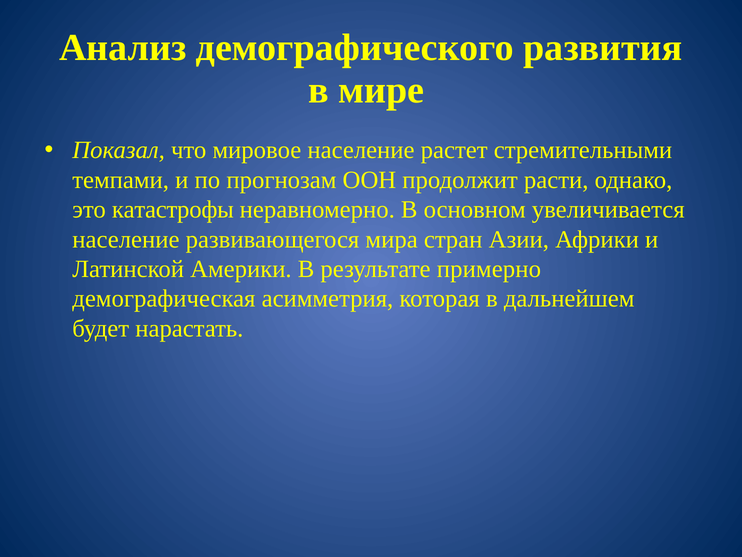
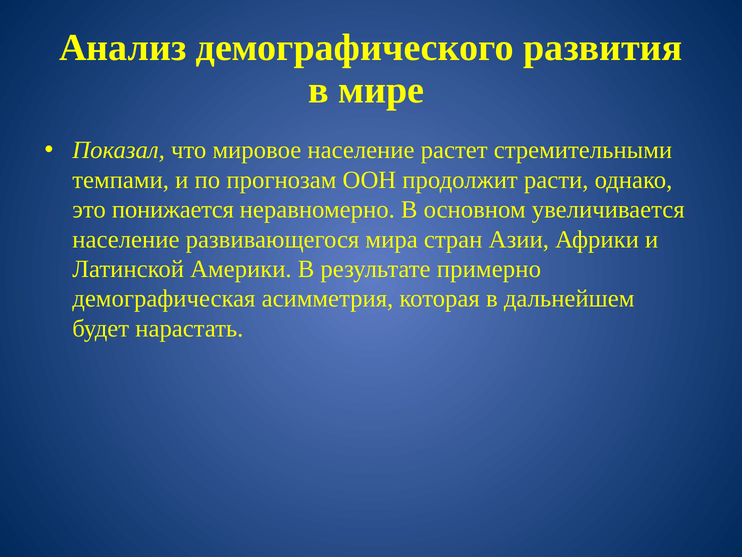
катастрофы: катастрофы -> понижается
